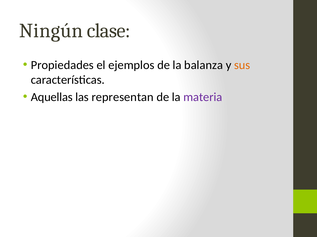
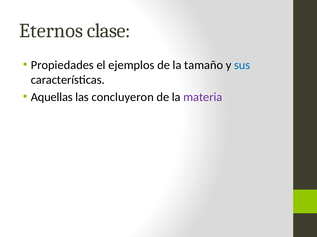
Ningún: Ningún -> Eternos
balanza: balanza -> tamaño
sus colour: orange -> blue
representan: representan -> concluyeron
